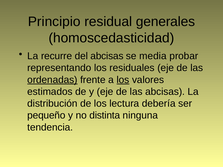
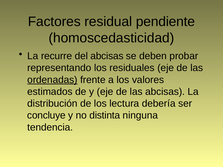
Principio: Principio -> Factores
generales: generales -> pendiente
media: media -> deben
los at (123, 80) underline: present -> none
pequeño: pequeño -> concluye
